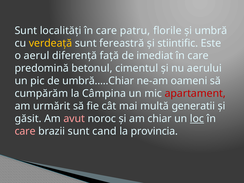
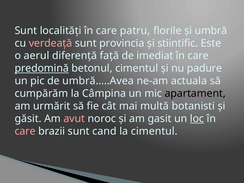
verdeață colour: yellow -> pink
fereastră: fereastră -> provincia
predomină underline: none -> present
aerului: aerului -> padure
umbră…..Chiar: umbră…..Chiar -> umbră…..Avea
oameni: oameni -> actuala
apartament colour: red -> black
generatii: generatii -> botanisti
chiar: chiar -> gasit
la provincia: provincia -> cimentul
